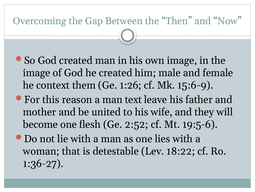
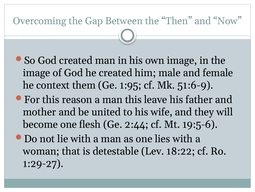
1:26: 1:26 -> 1:95
15:6-9: 15:6-9 -> 51:6-9
man text: text -> this
2:52: 2:52 -> 2:44
1:36-27: 1:36-27 -> 1:29-27
